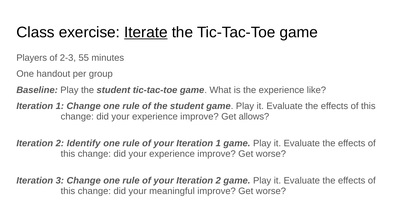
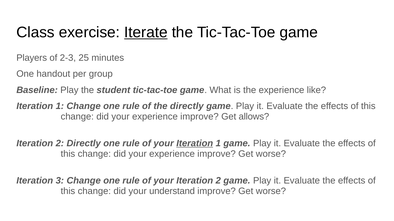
55: 55 -> 25
of the student: student -> directly
2 Identify: Identify -> Directly
Iteration at (195, 144) underline: none -> present
meaningful: meaningful -> understand
